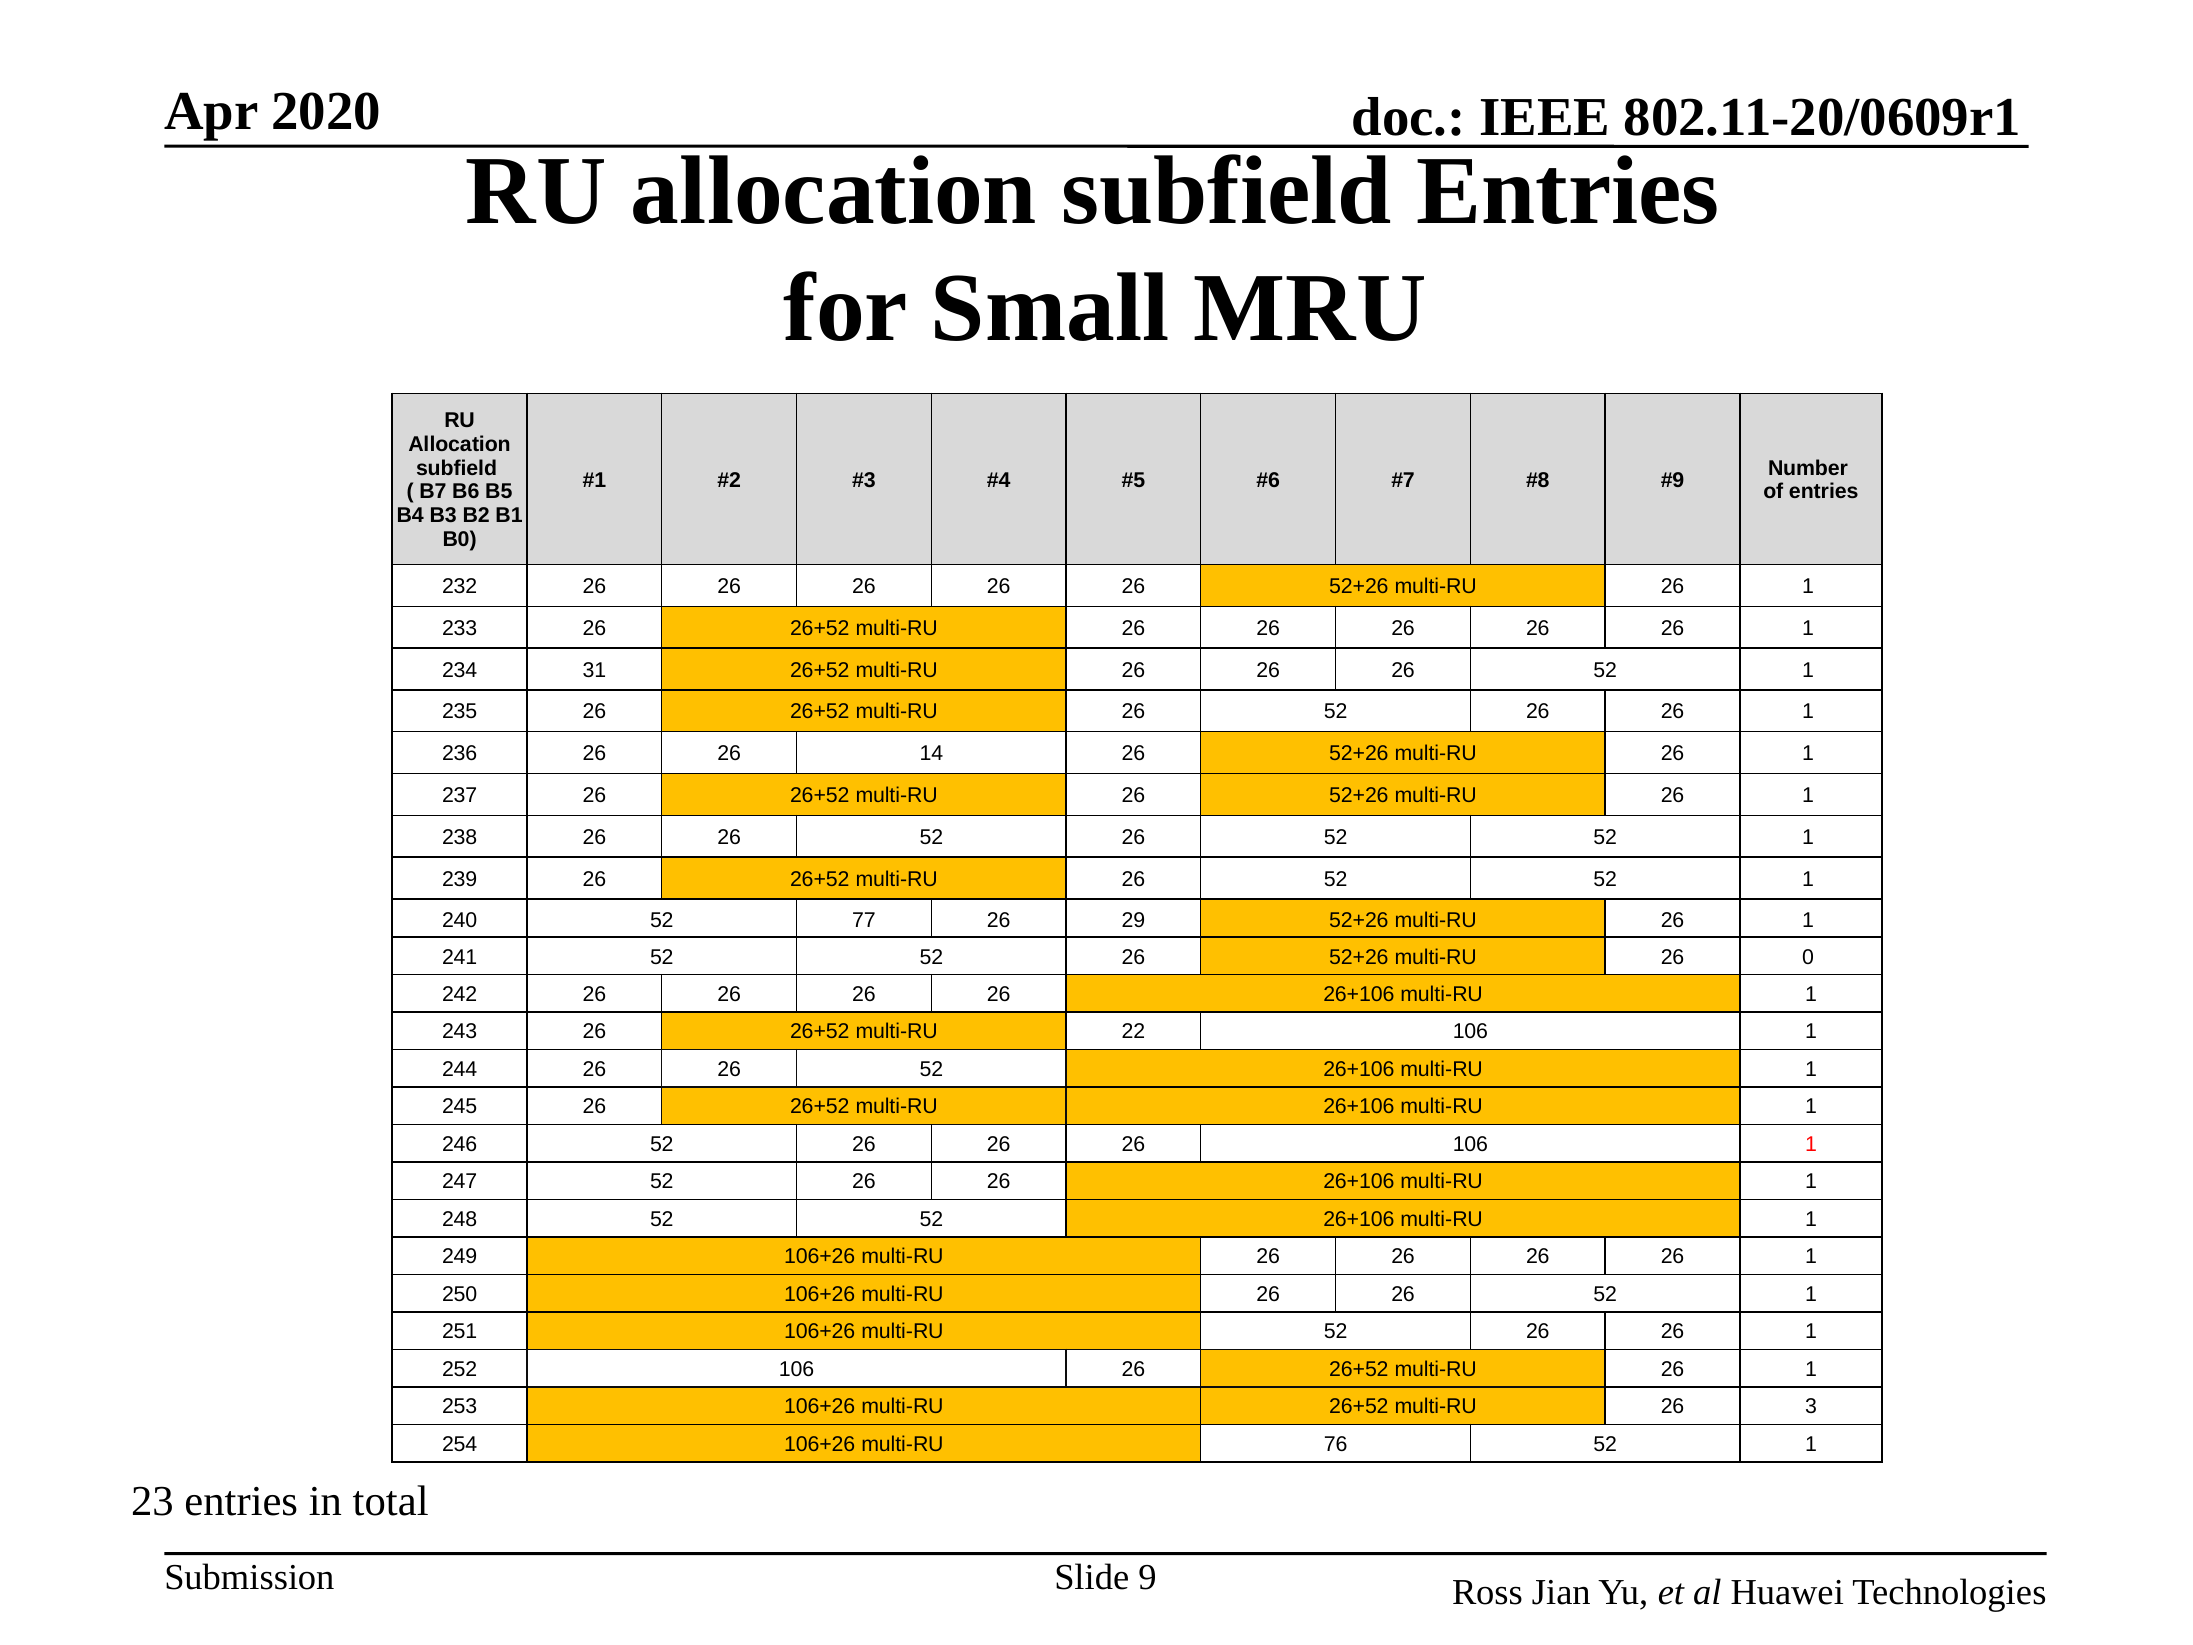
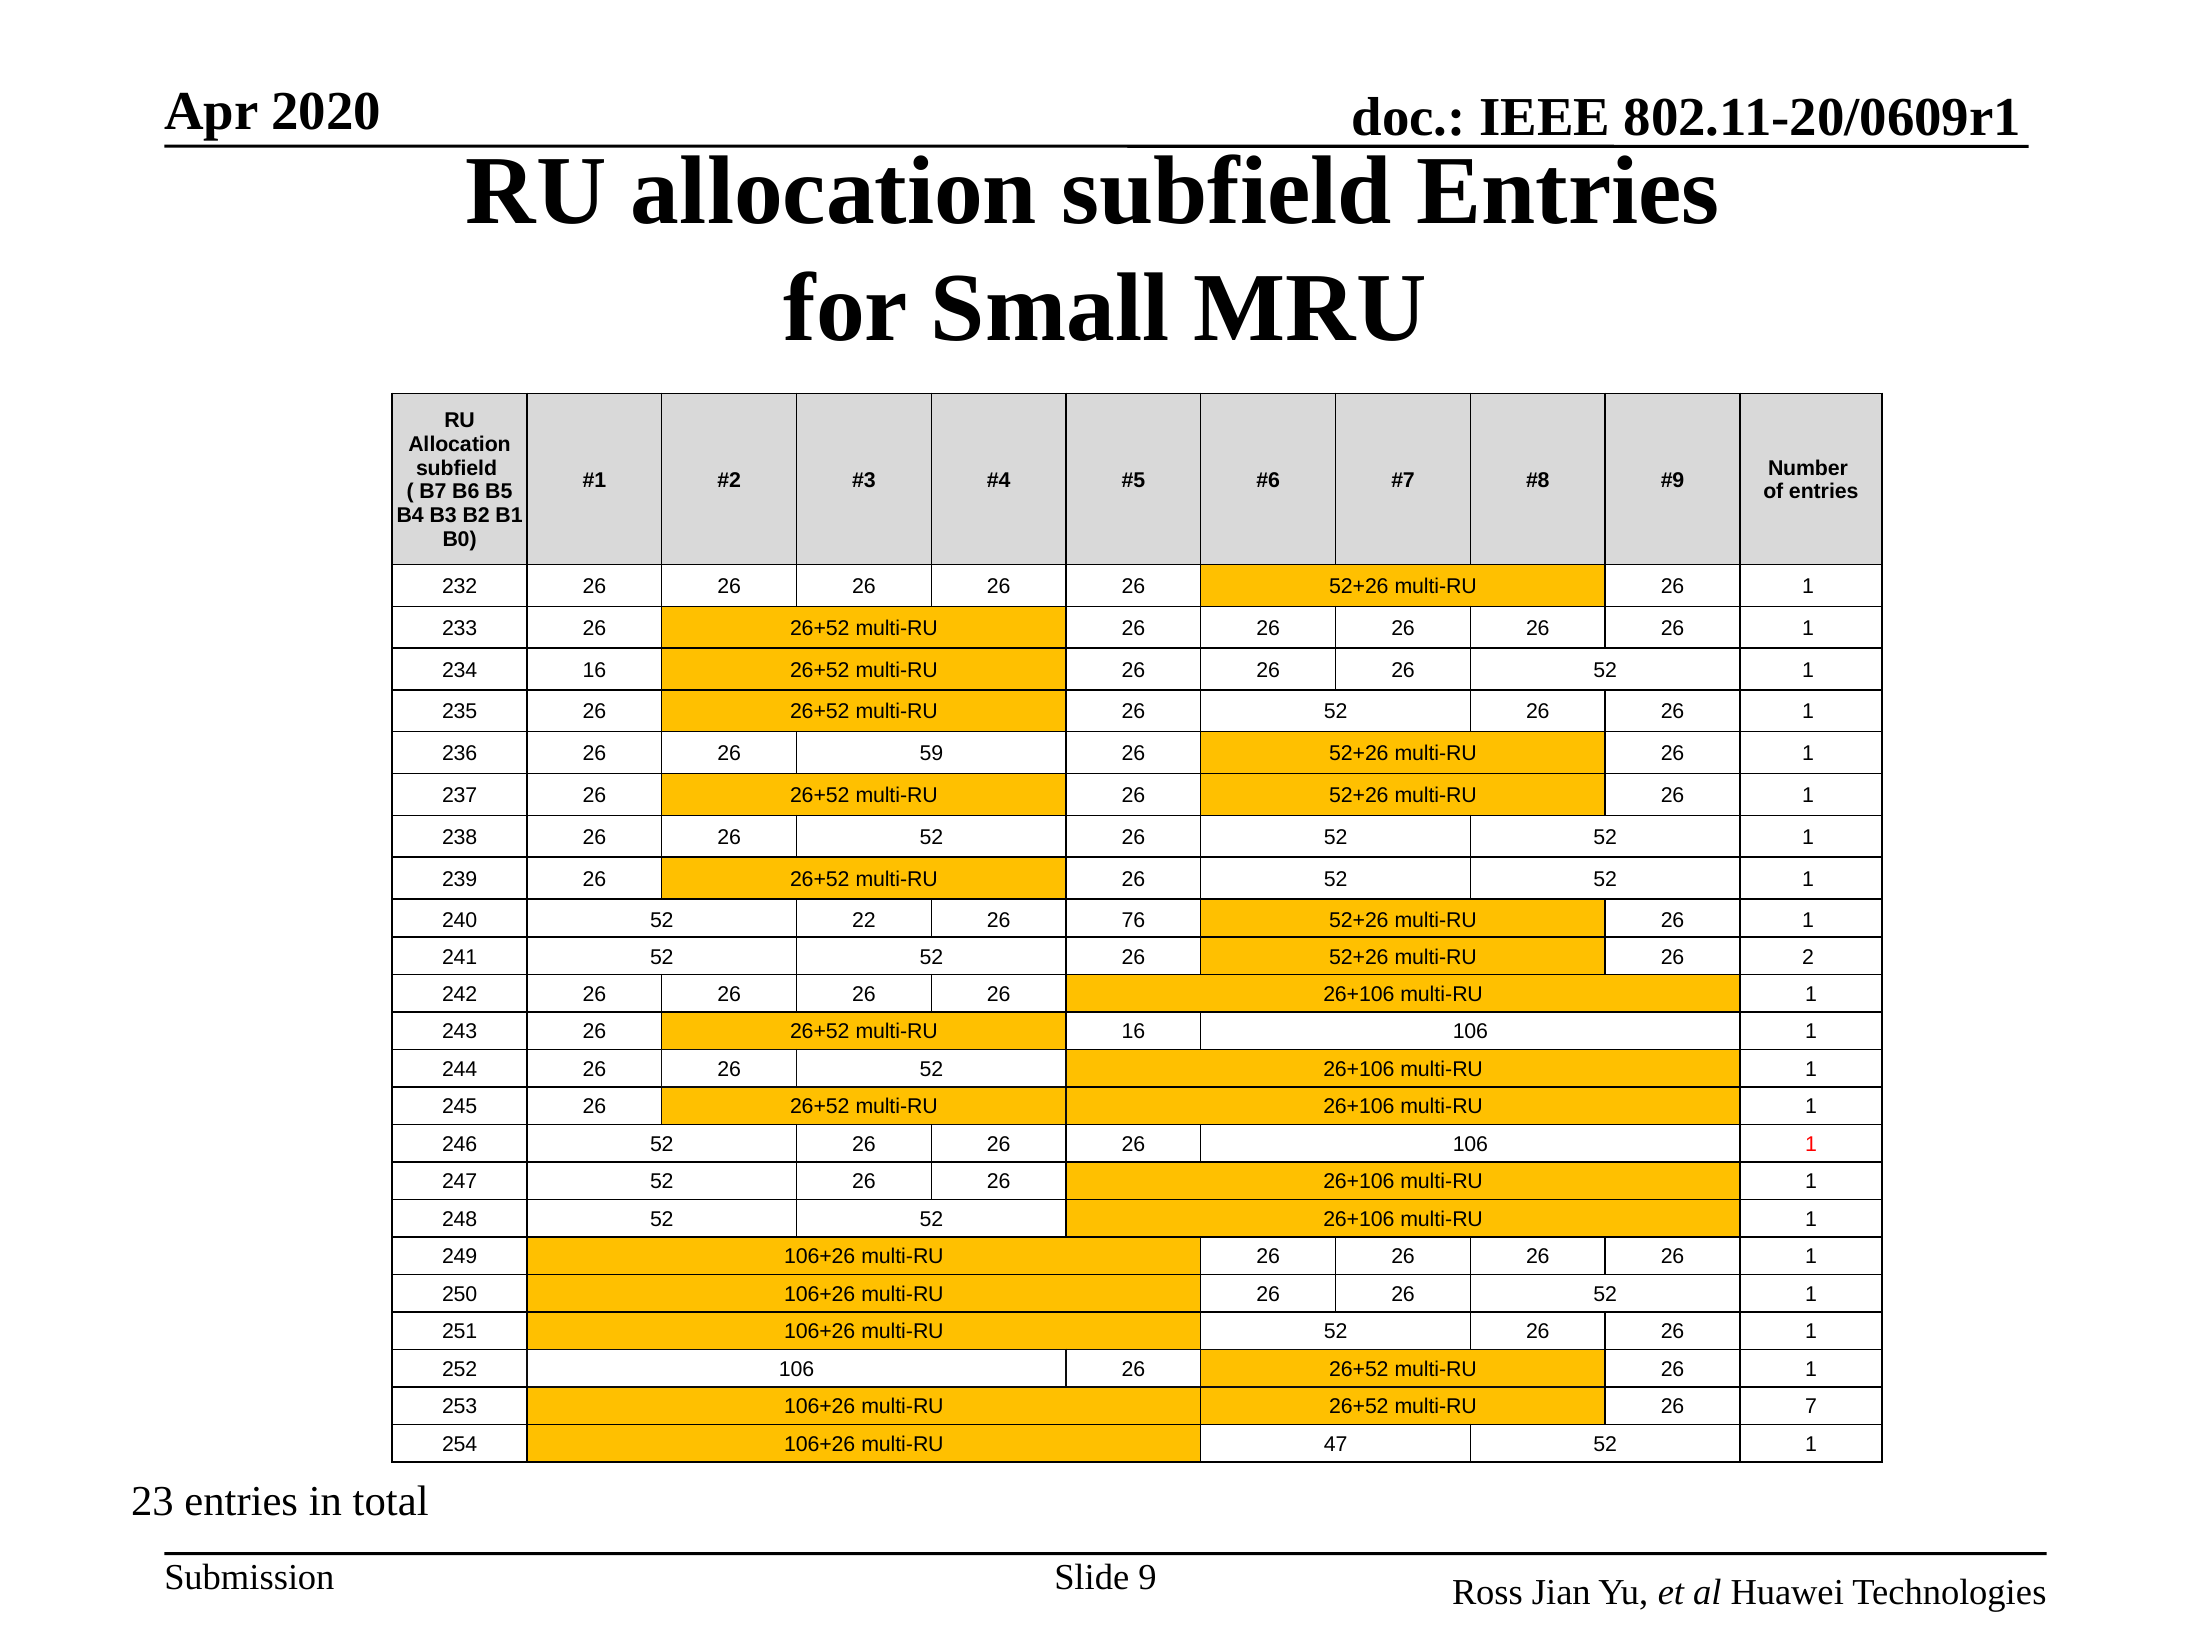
234 31: 31 -> 16
14: 14 -> 59
77: 77 -> 22
29: 29 -> 76
0: 0 -> 2
multi-RU 22: 22 -> 16
3: 3 -> 7
76: 76 -> 47
